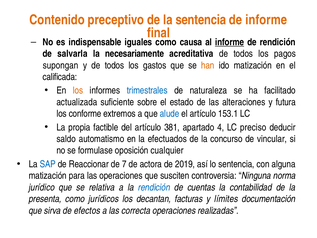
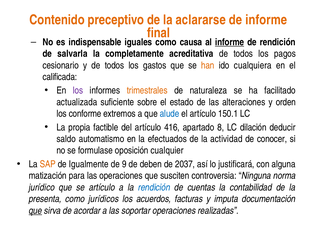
la sentencia: sentencia -> aclararse
necesariamente: necesariamente -> completamente
supongan: supongan -> cesionario
ido matización: matización -> cualquiera
los at (78, 90) colour: orange -> purple
trimestrales colour: blue -> orange
futura: futura -> orden
153.1: 153.1 -> 150.1
381: 381 -> 416
4: 4 -> 8
preciso: preciso -> dilación
concurso: concurso -> actividad
vincular: vincular -> conocer
SAP colour: blue -> orange
Reaccionar: Reaccionar -> Igualmente
7: 7 -> 9
actora: actora -> deben
2019: 2019 -> 2037
lo sentencia: sentencia -> justificará
se relativa: relativa -> artículo
decantan: decantan -> acuerdos
límites: límites -> imputa
que at (35, 210) underline: none -> present
efectos: efectos -> acordar
correcta: correcta -> soportar
